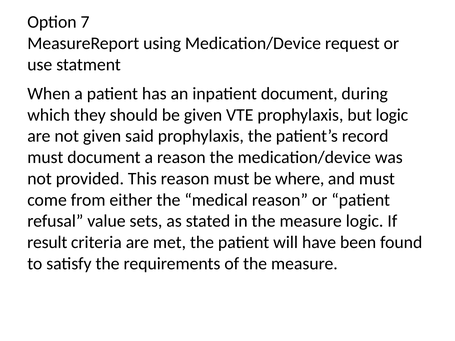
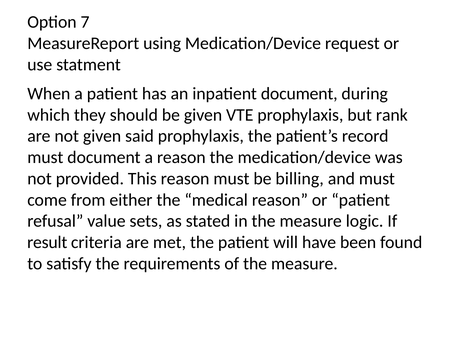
but logic: logic -> rank
where: where -> billing
